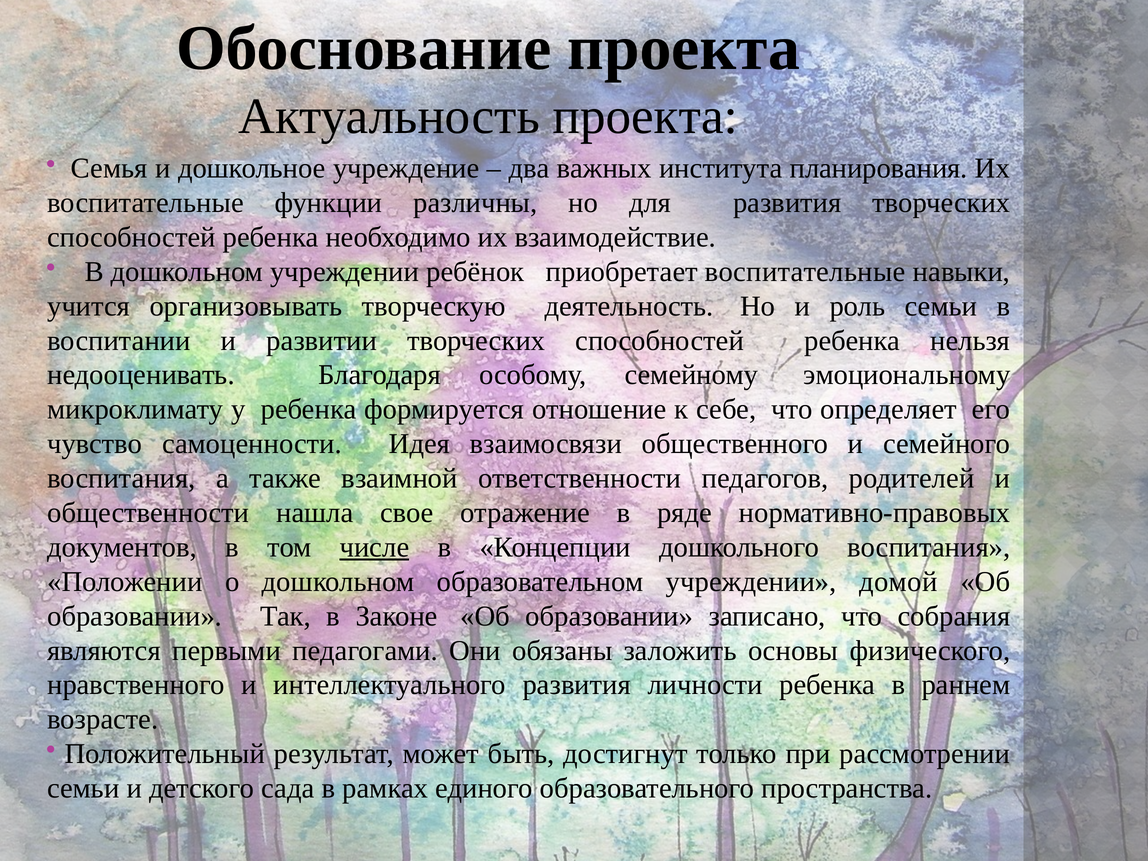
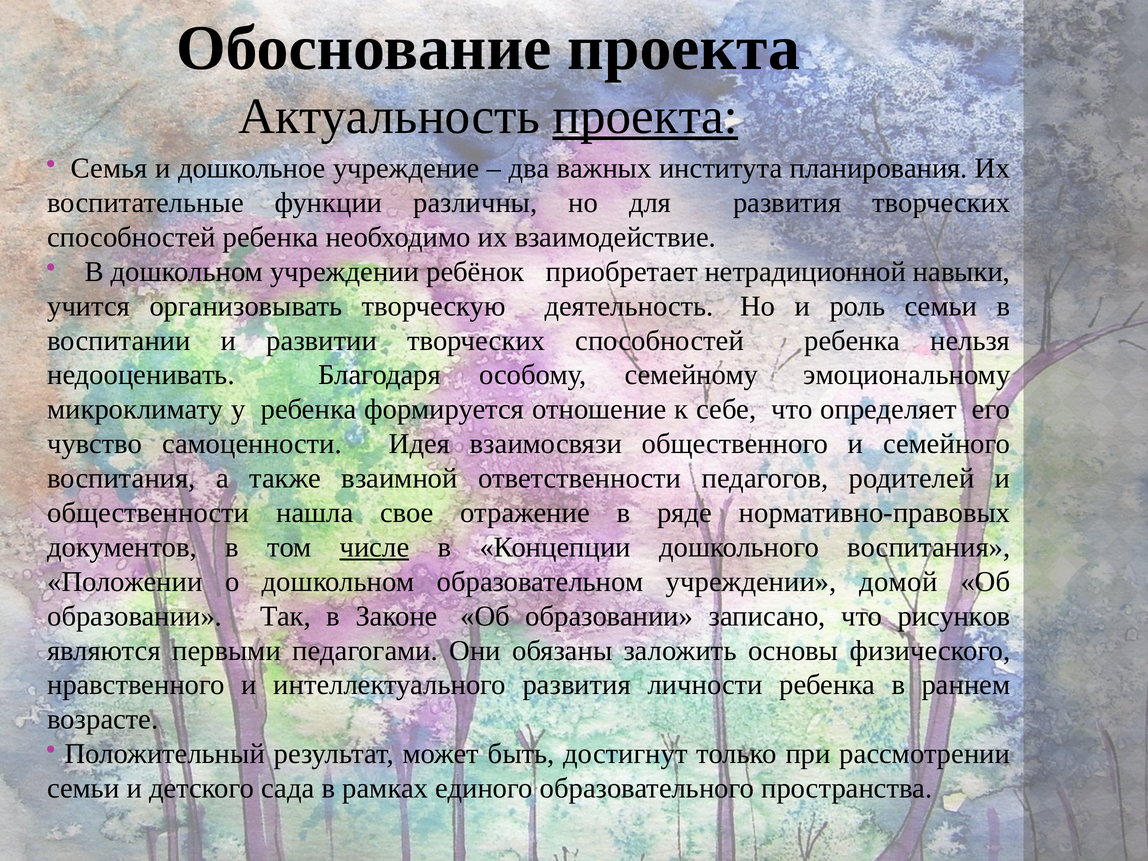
проекта at (645, 116) underline: none -> present
приобретает воспитательные: воспитательные -> нетрадиционной
собрания: собрания -> рисунков
